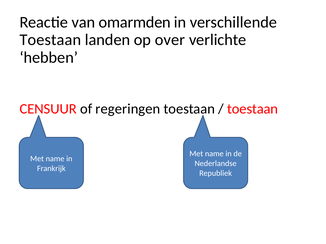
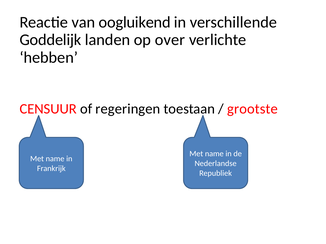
omarmden: omarmden -> oogluikend
Toestaan at (50, 40): Toestaan -> Goddelijk
toestaan at (253, 109): toestaan -> grootste
